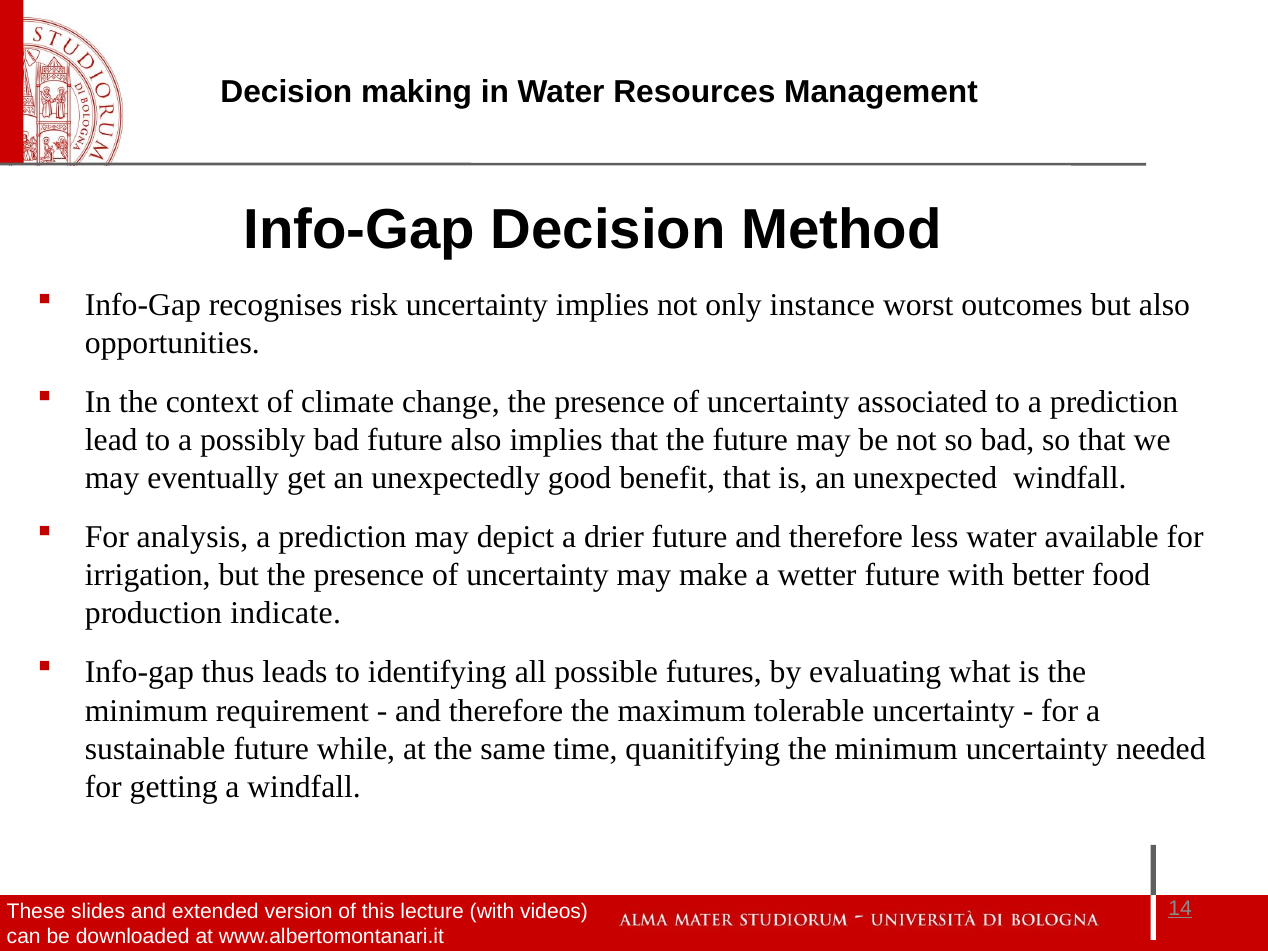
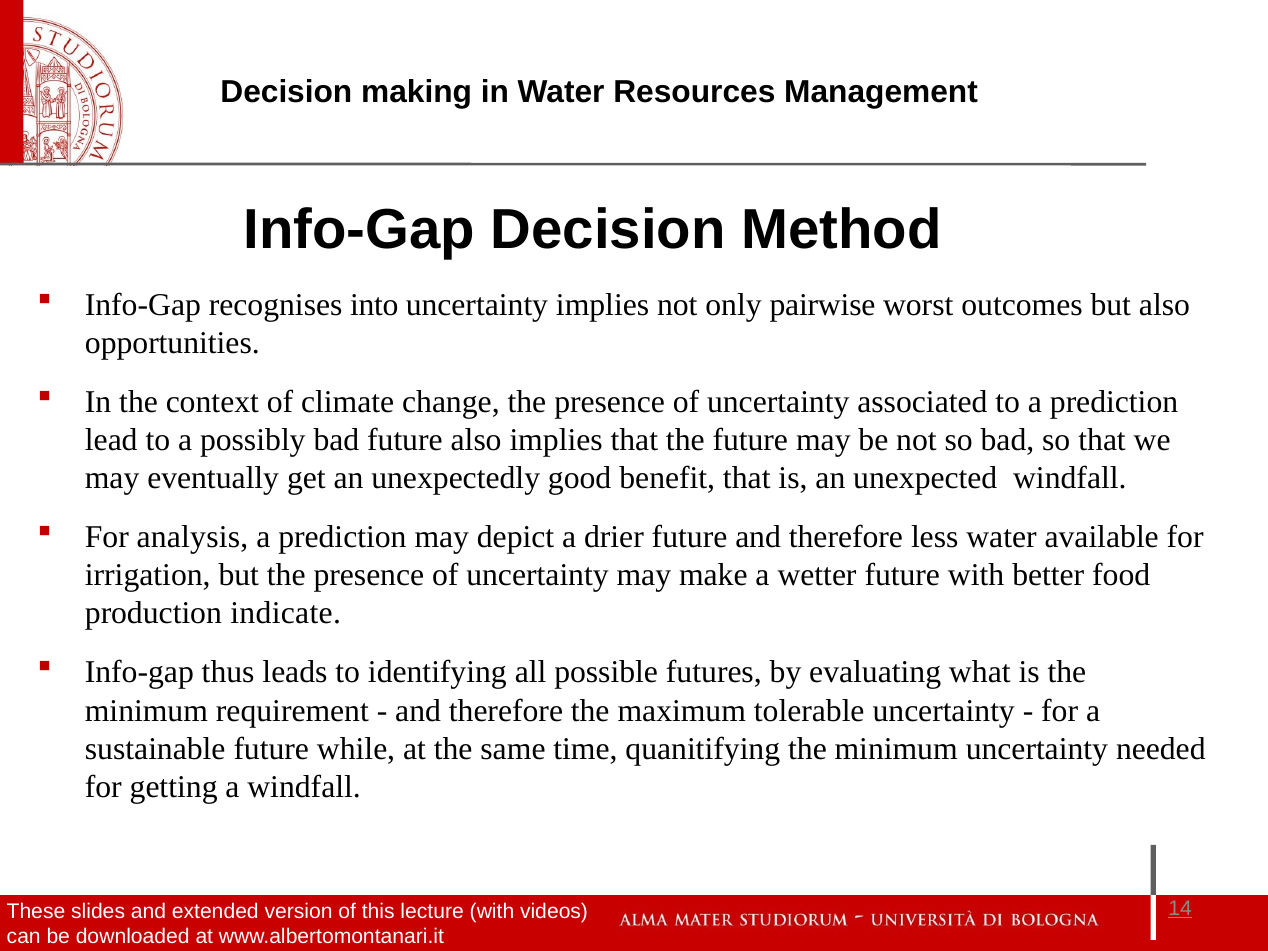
risk: risk -> into
instance: instance -> pairwise
